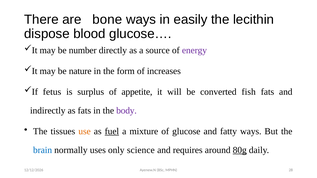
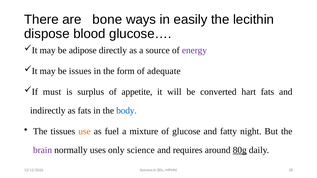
number: number -> adipose
nature: nature -> issues
increases: increases -> adequate
fetus: fetus -> must
fish: fish -> hart
body colour: purple -> blue
fuel underline: present -> none
fatty ways: ways -> night
brain colour: blue -> purple
